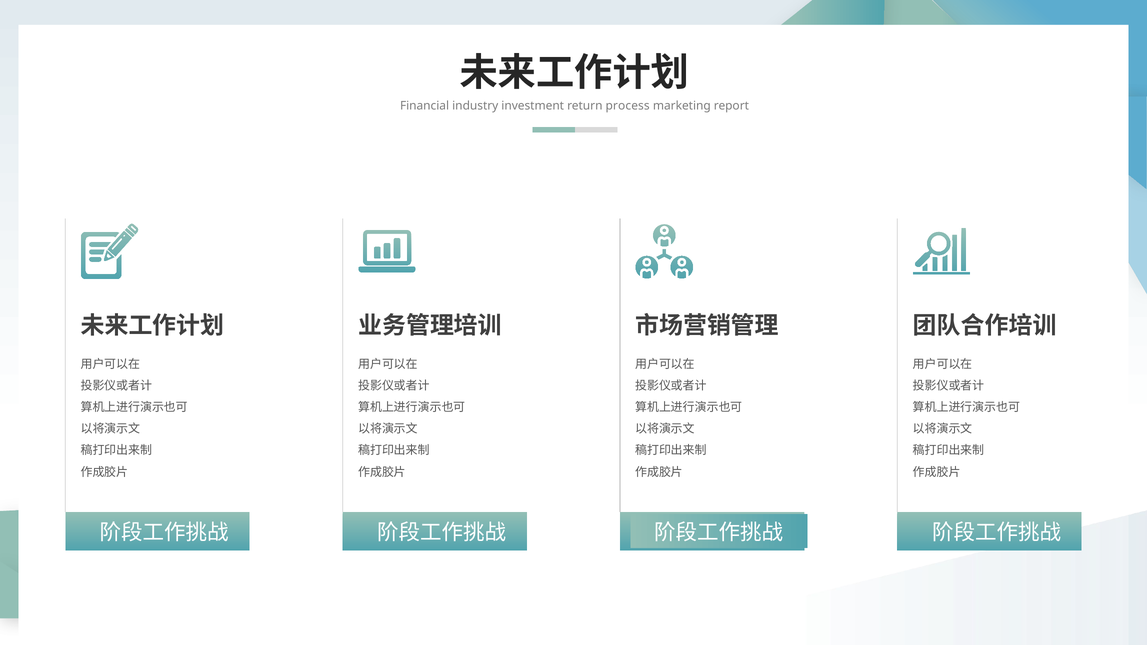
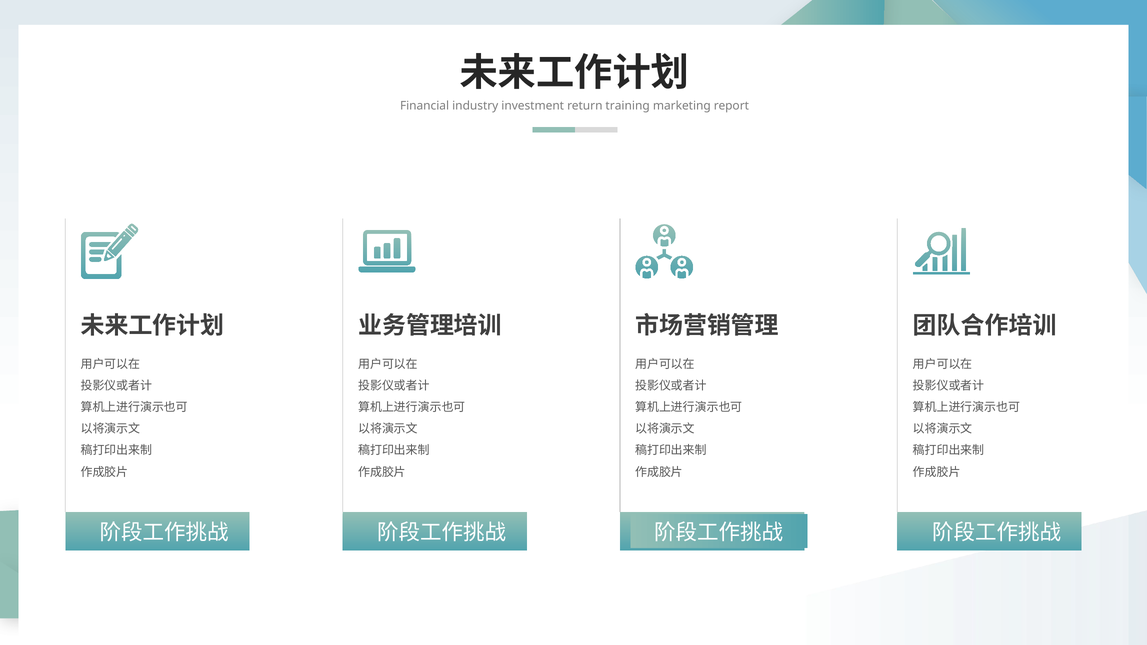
process: process -> training
